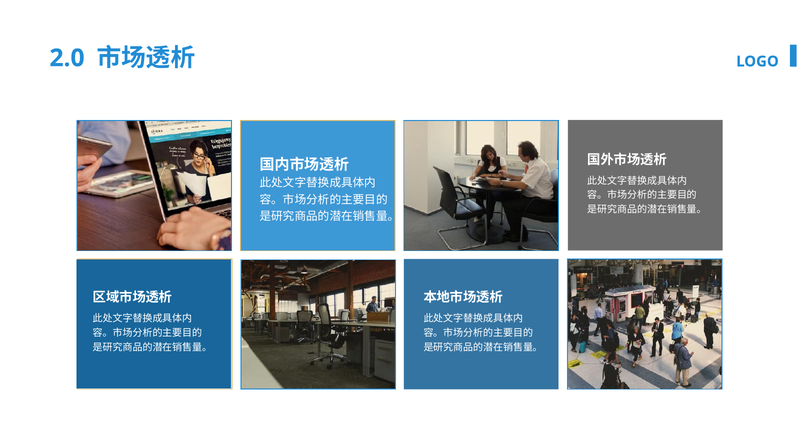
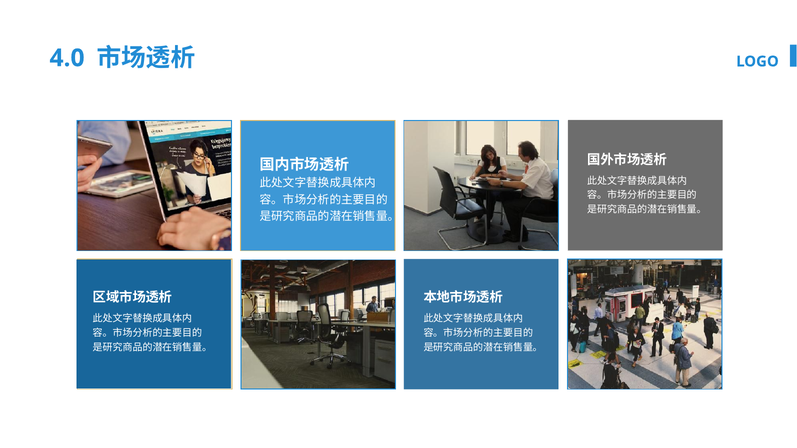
2.0: 2.0 -> 4.0
